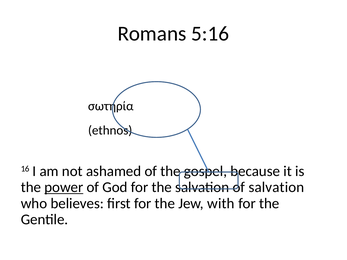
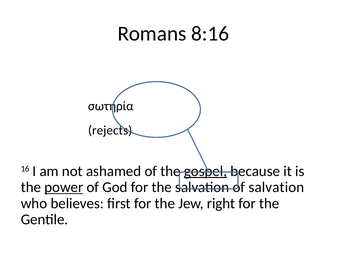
5:16: 5:16 -> 8:16
ethnos: ethnos -> rejects
gospel underline: none -> present
with: with -> right
